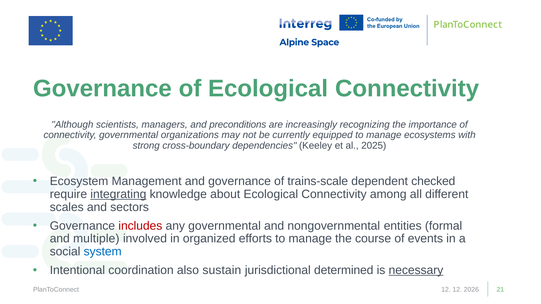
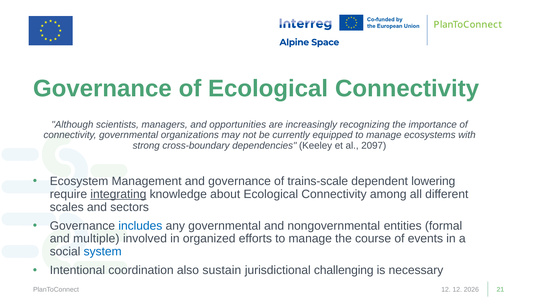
preconditions: preconditions -> opportunities
2025: 2025 -> 2097
checked: checked -> lowering
includes colour: red -> blue
determined: determined -> challenging
necessary underline: present -> none
